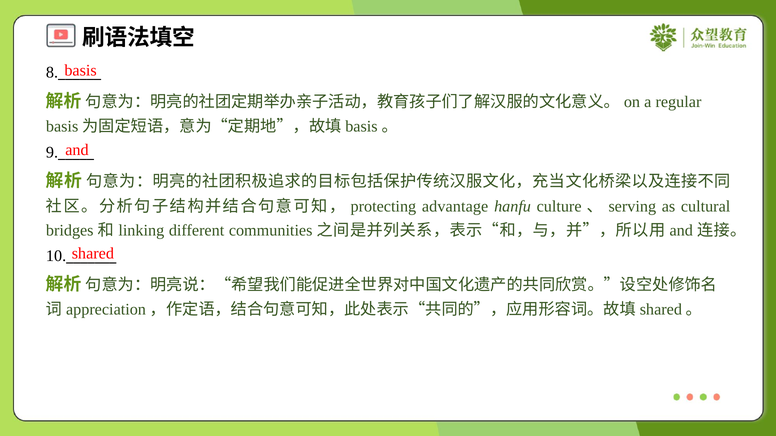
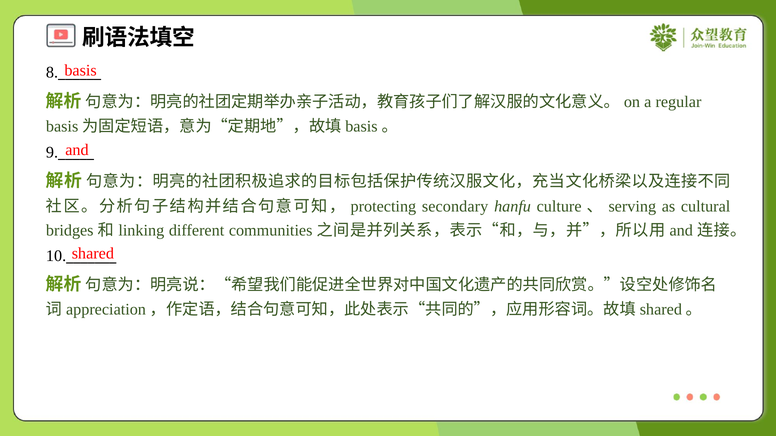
advantage: advantage -> secondary
